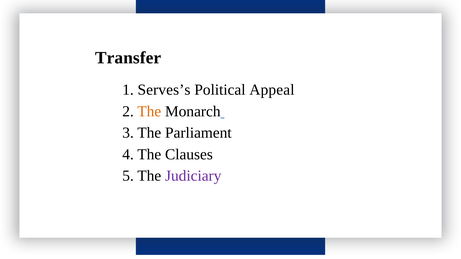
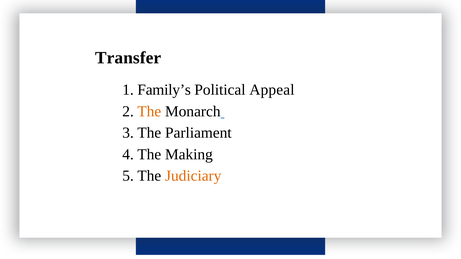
Serves’s: Serves’s -> Family’s
Clauses: Clauses -> Making
Judiciary colour: purple -> orange
